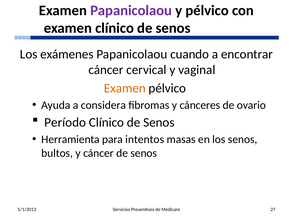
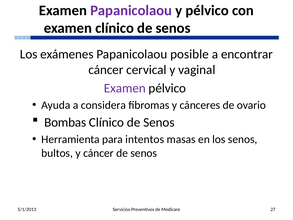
cuando: cuando -> posible
Examen at (125, 88) colour: orange -> purple
Período: Período -> Bombas
